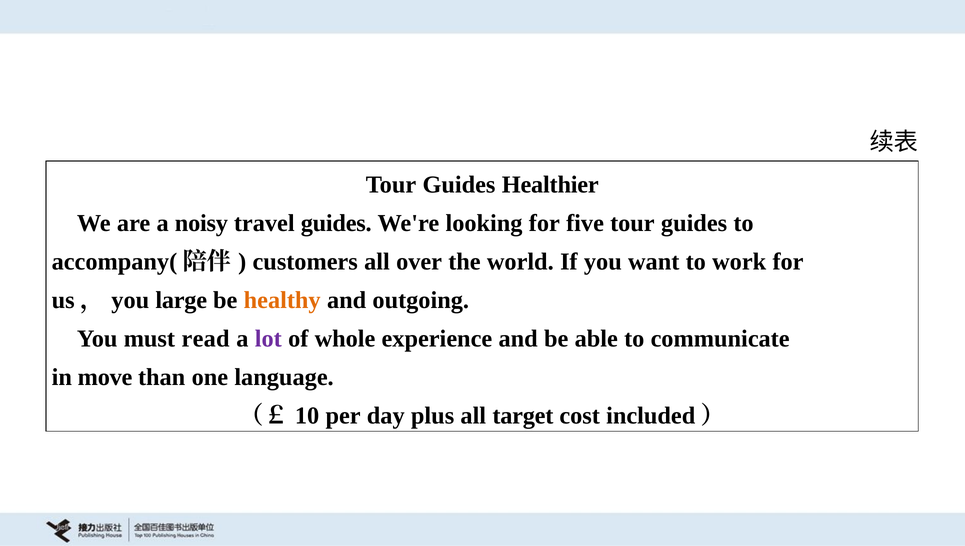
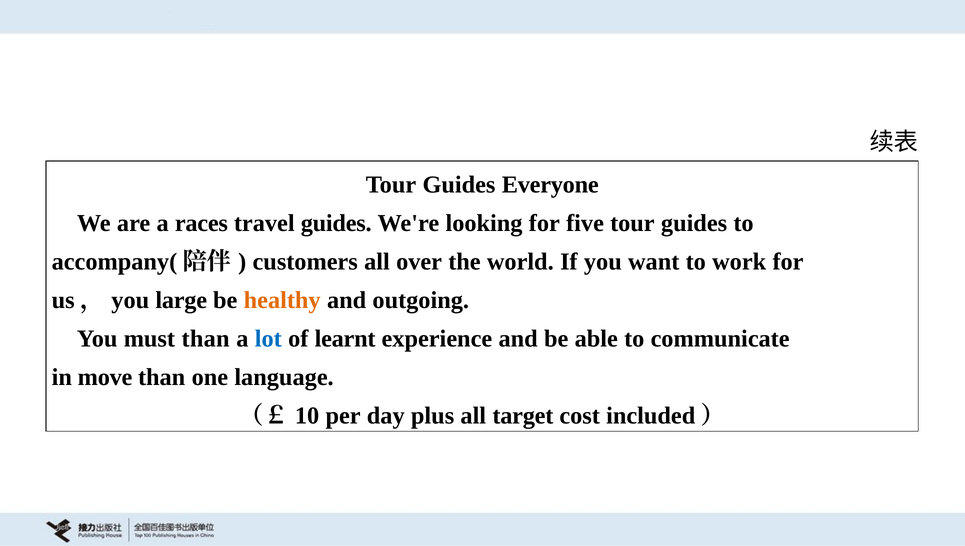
Healthier: Healthier -> Everyone
noisy: noisy -> races
must read: read -> than
lot colour: purple -> blue
whole: whole -> learnt
